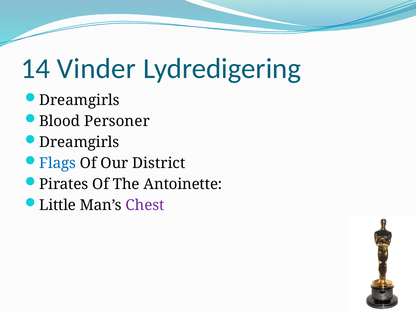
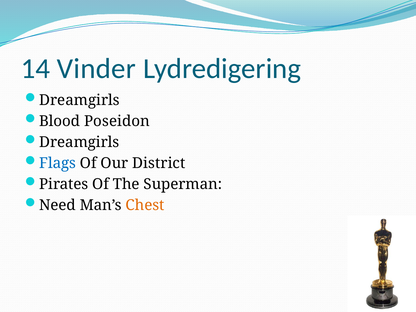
Personer: Personer -> Poseidon
Antoinette: Antoinette -> Superman
Little: Little -> Need
Chest colour: purple -> orange
